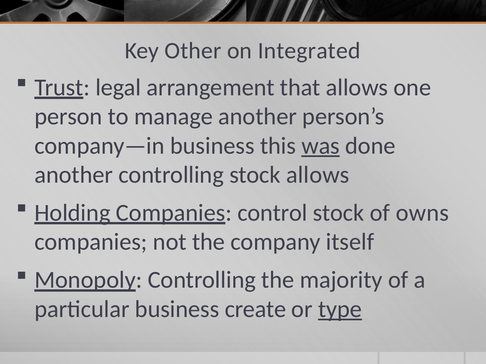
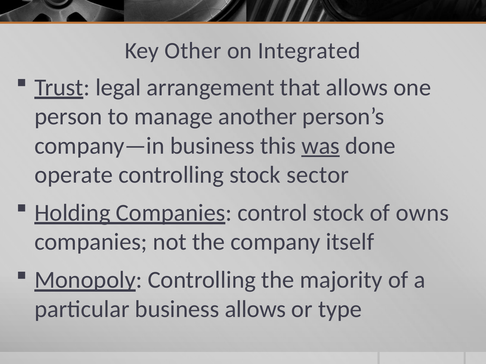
another at (74, 175): another -> operate
stock allows: allows -> sector
business create: create -> allows
type underline: present -> none
